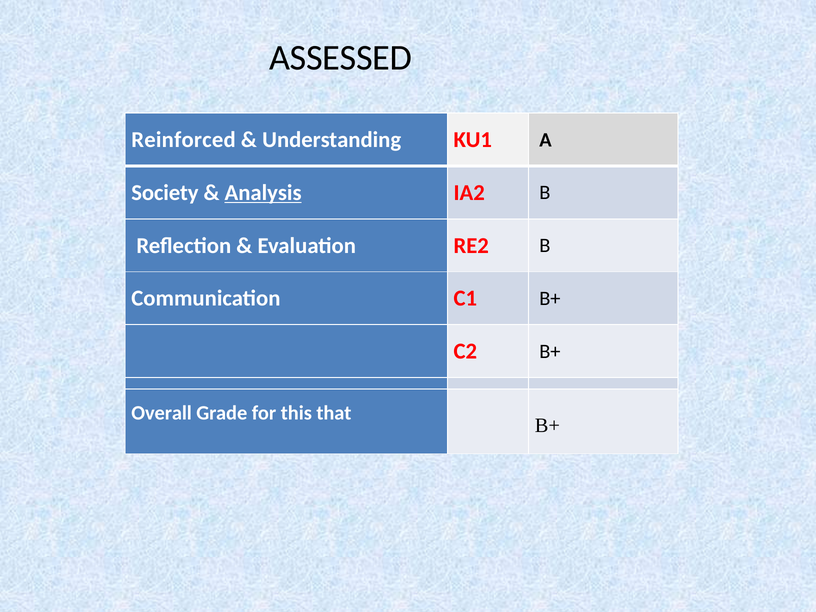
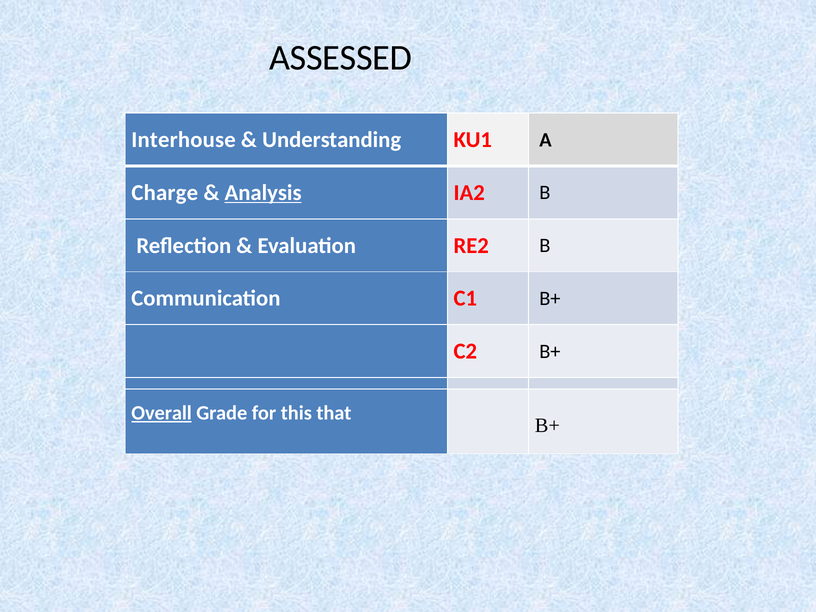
Reinforced: Reinforced -> Interhouse
Society: Society -> Charge
Overall underline: none -> present
